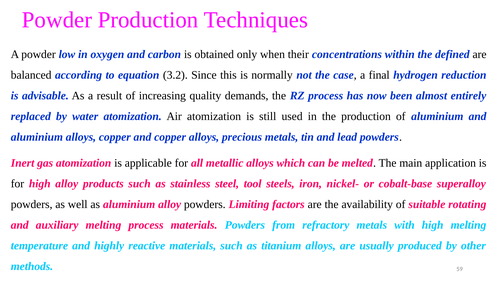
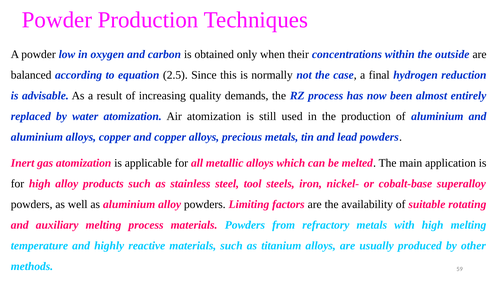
defined: defined -> outside
3.2: 3.2 -> 2.5
